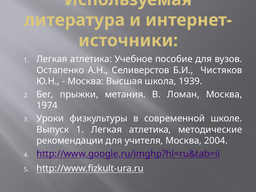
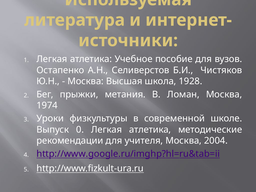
1939: 1939 -> 1928
Выпуск 1: 1 -> 0
